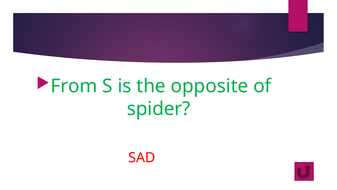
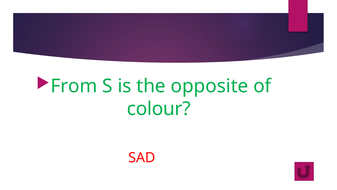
spider: spider -> colour
